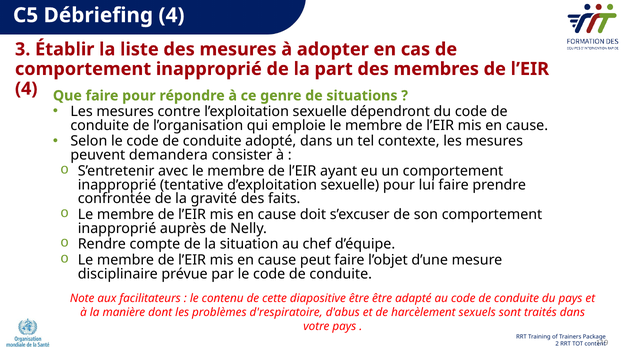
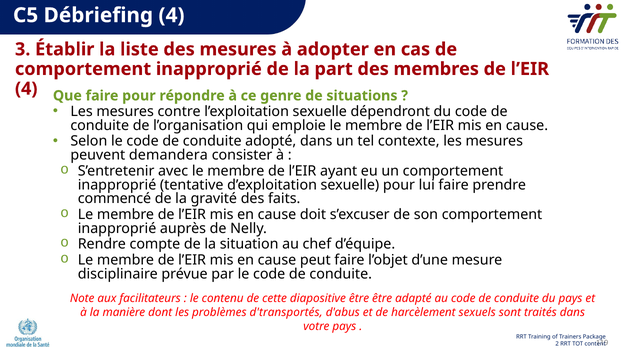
confrontée: confrontée -> commencé
d'respiratoire: d'respiratoire -> d'transportés
